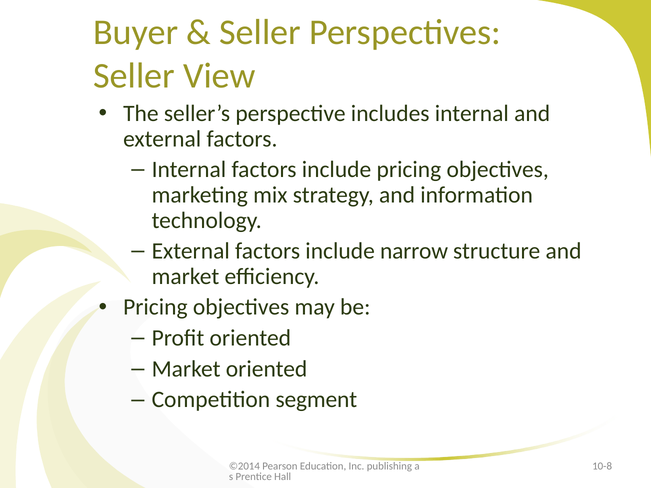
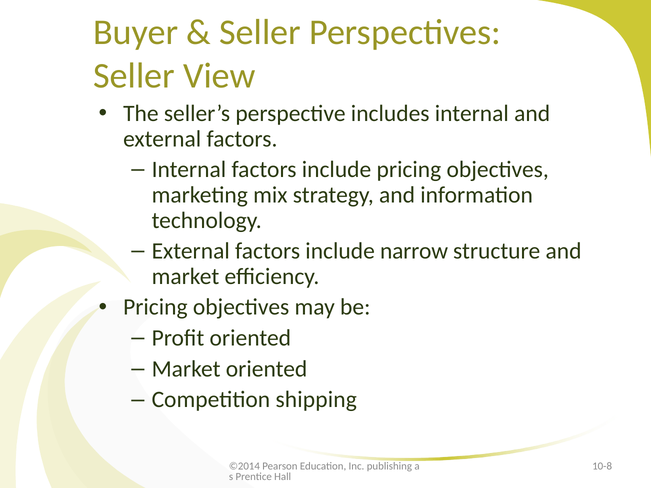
segment: segment -> shipping
